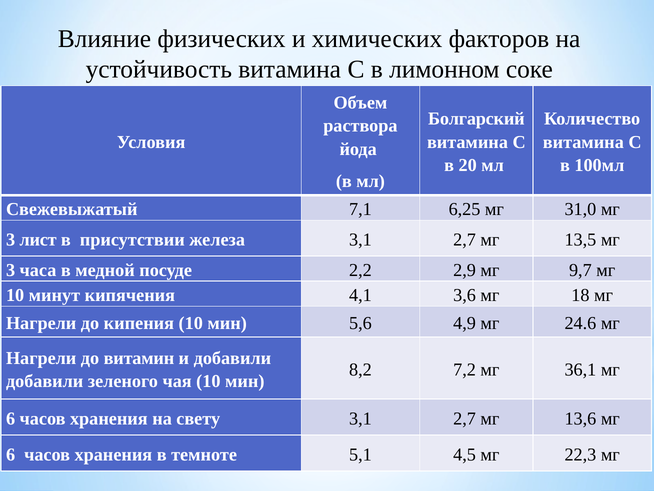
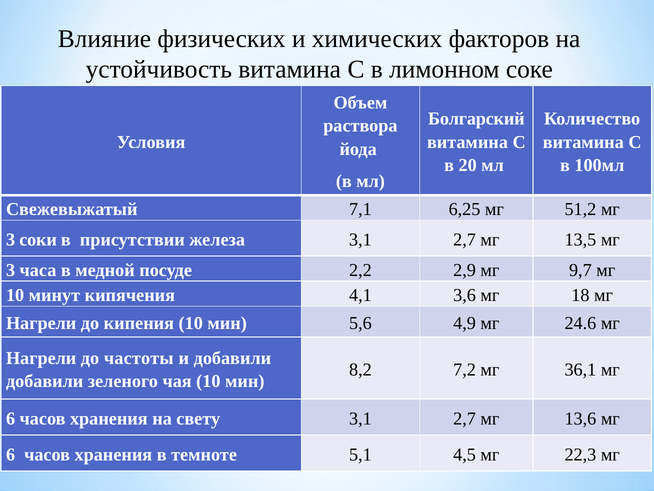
31,0: 31,0 -> 51,2
лист: лист -> соки
витамин: витамин -> частоты
